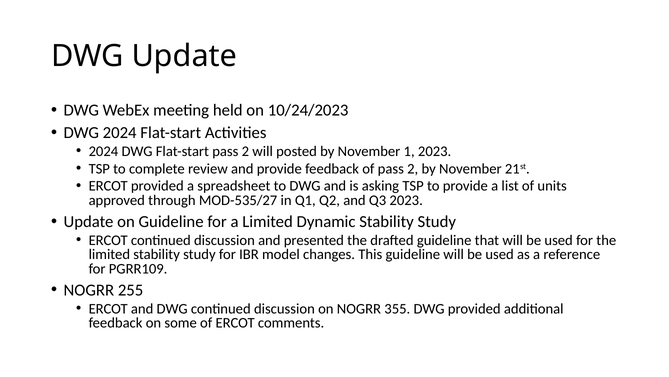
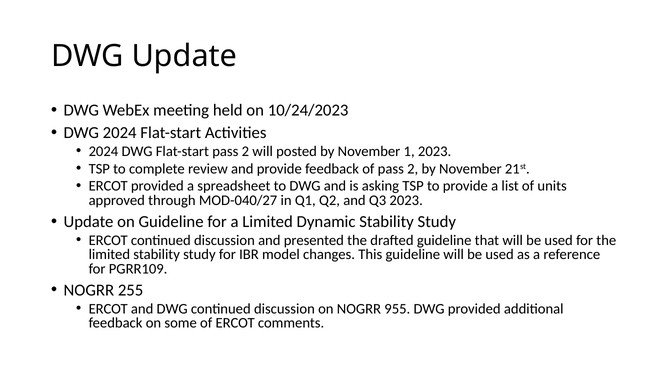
MOD-535/27: MOD-535/27 -> MOD-040/27
355: 355 -> 955
